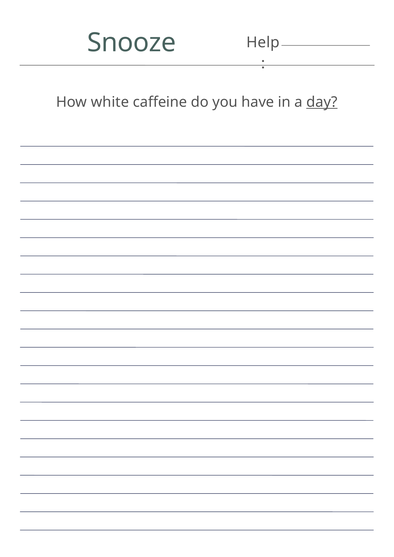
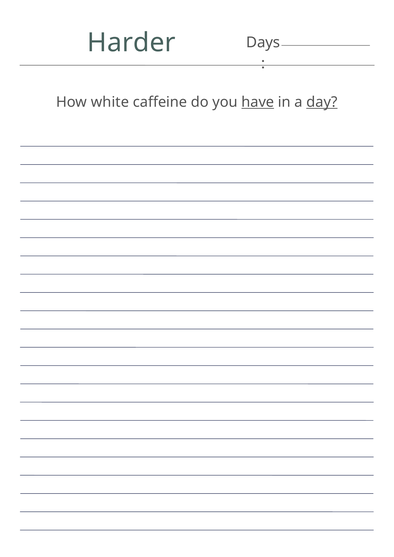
Snooze: Snooze -> Harder
Help: Help -> Days
have underline: none -> present
